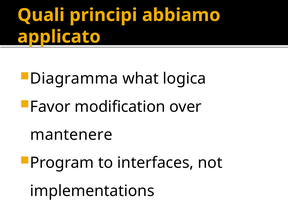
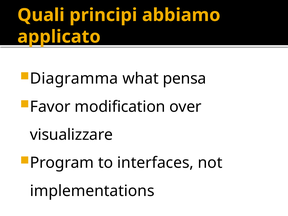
logica: logica -> pensa
mantenere: mantenere -> visualizzare
